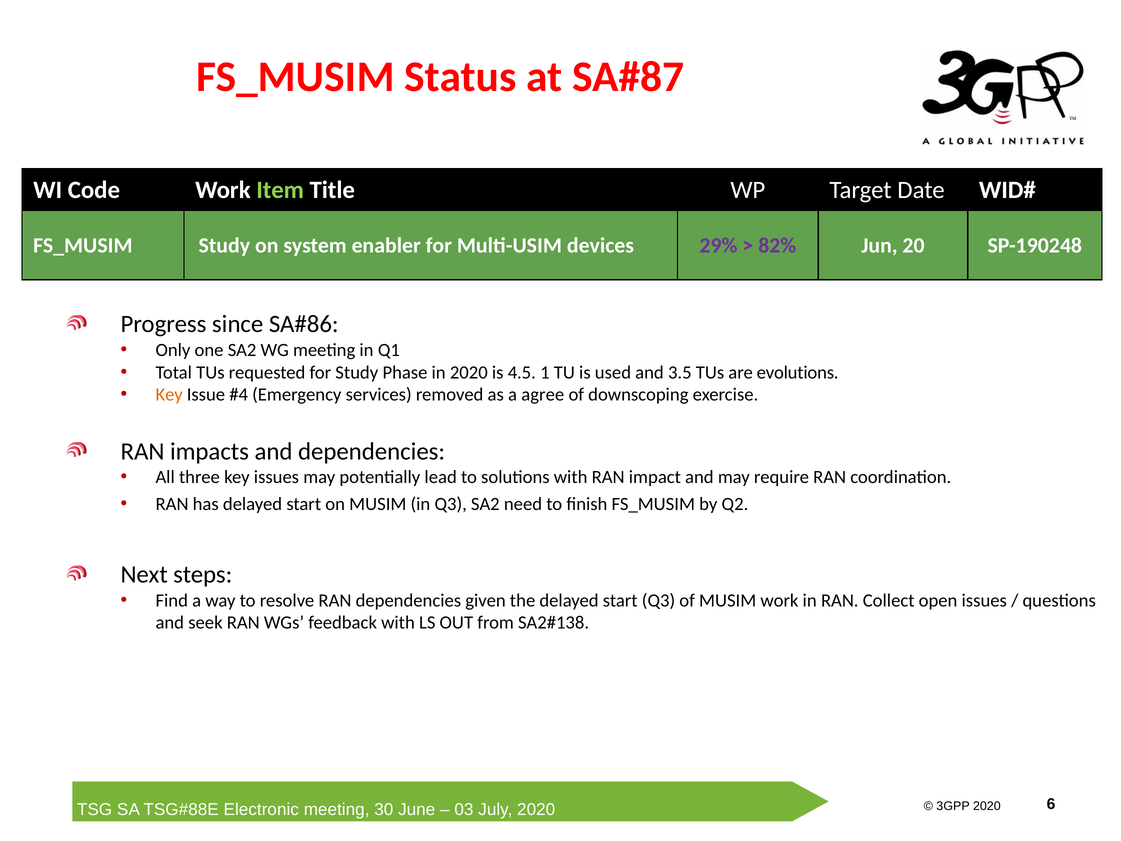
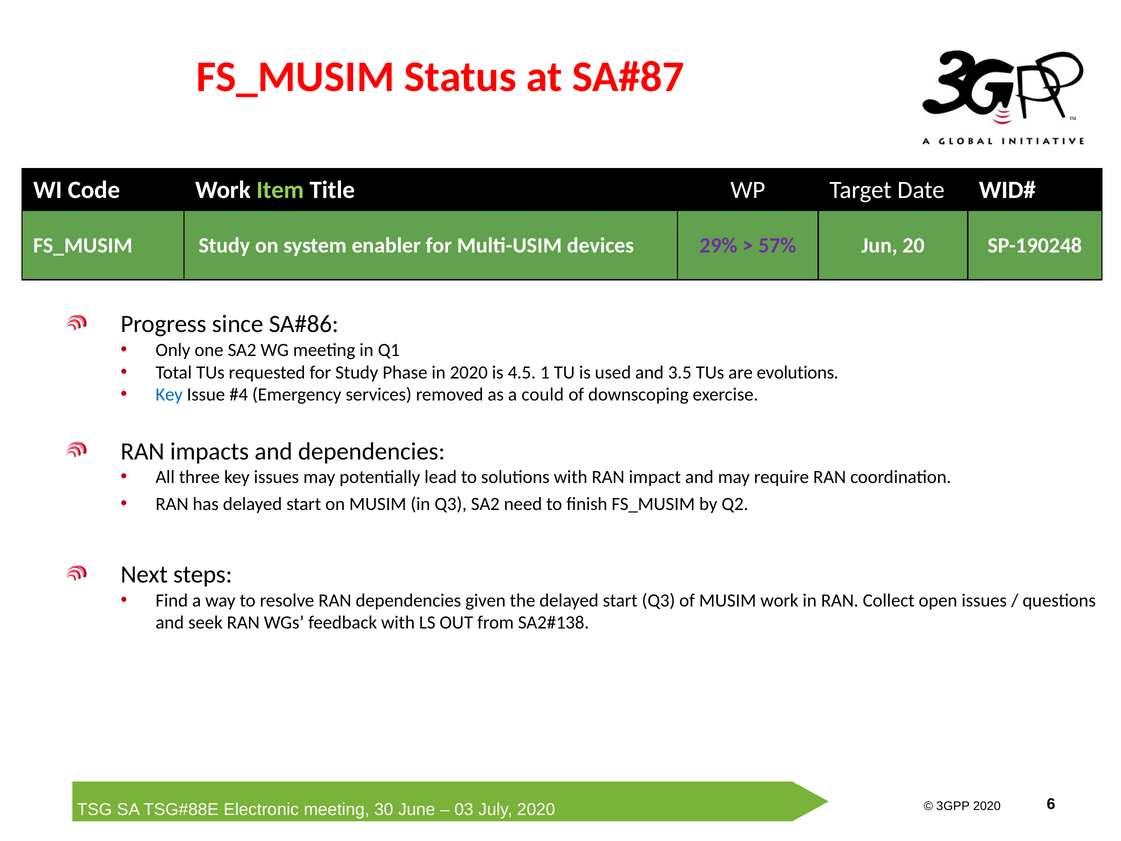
82%: 82% -> 57%
Key at (169, 395) colour: orange -> blue
agree: agree -> could
